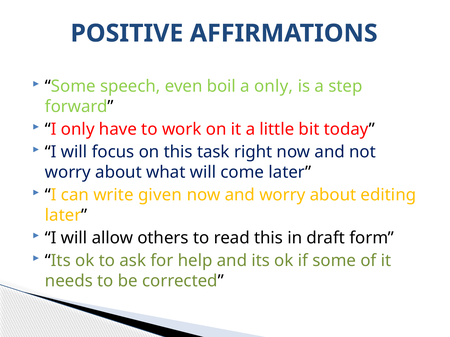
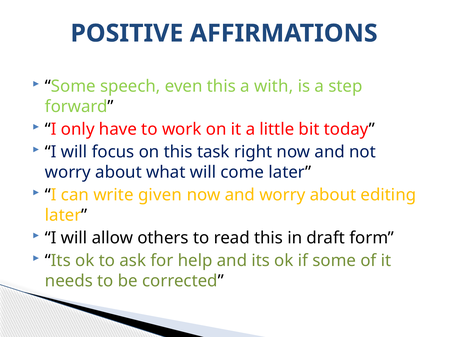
even boil: boil -> this
a only: only -> with
